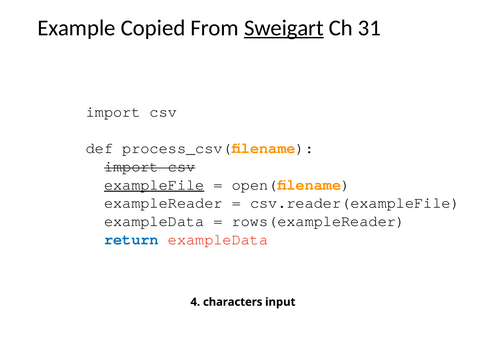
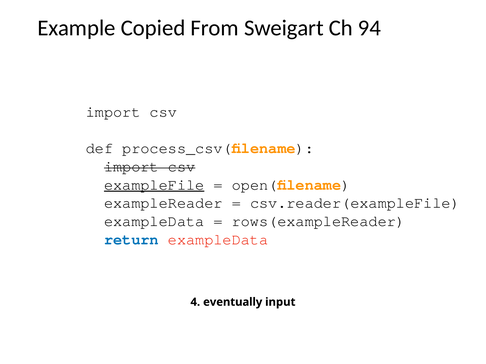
Sweigart underline: present -> none
31: 31 -> 94
characters: characters -> eventually
